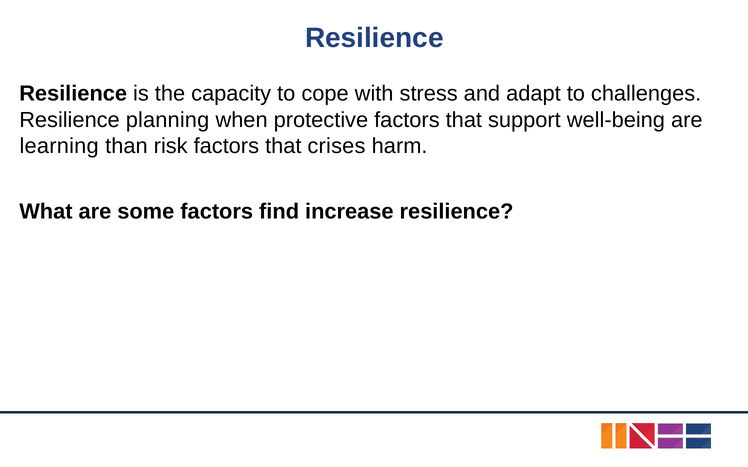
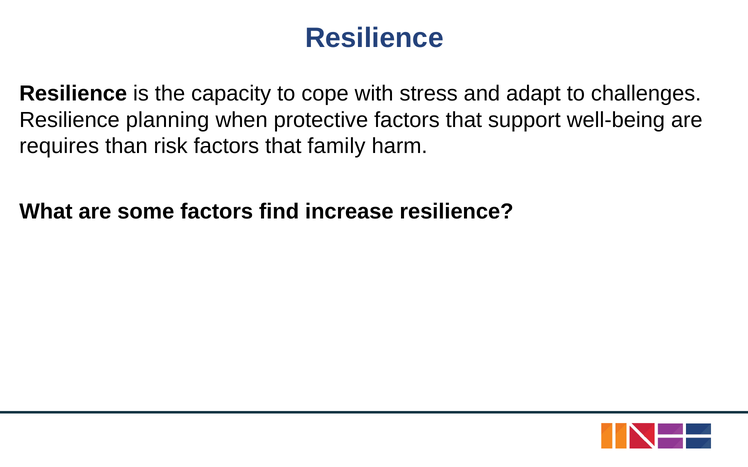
learning: learning -> requires
crises: crises -> family
